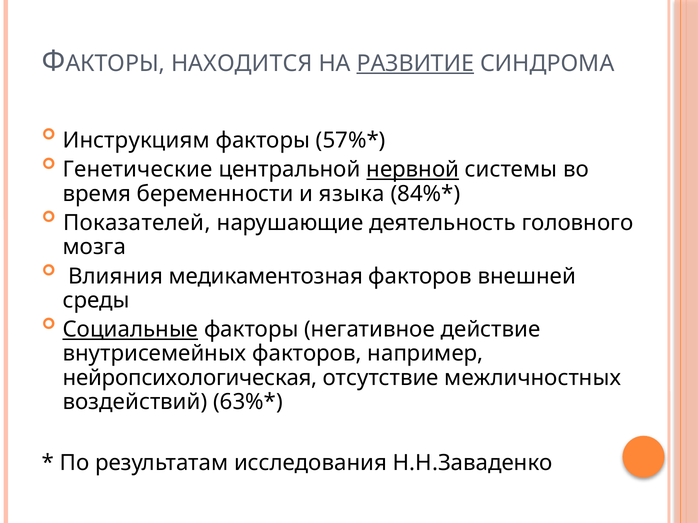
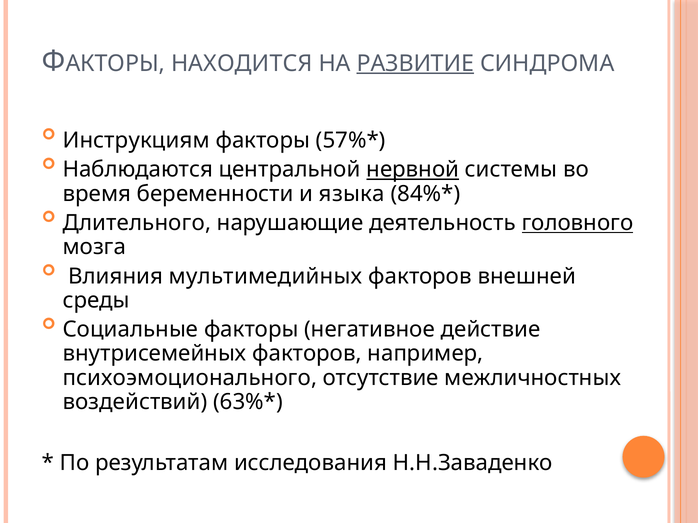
Генетические: Генетические -> Наблюдаются
Показателей: Показателей -> Длительного
головного underline: none -> present
медикаментозная: медикаментозная -> мультимедийных
Социальные underline: present -> none
нейропсихологическая: нейропсихологическая -> психоэмоционального
